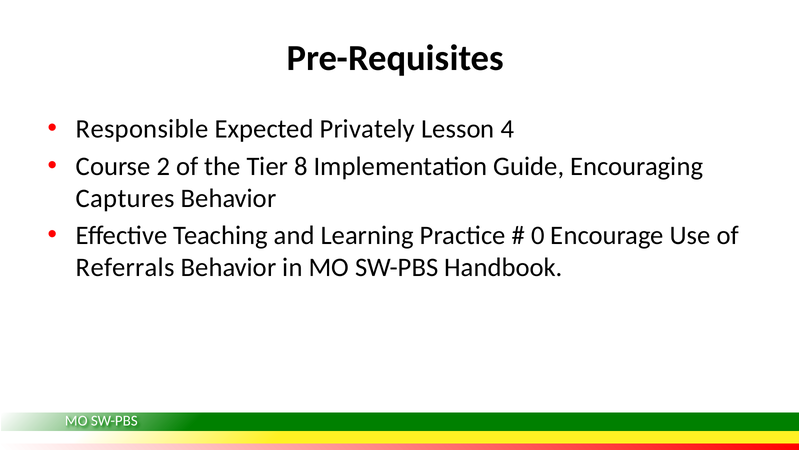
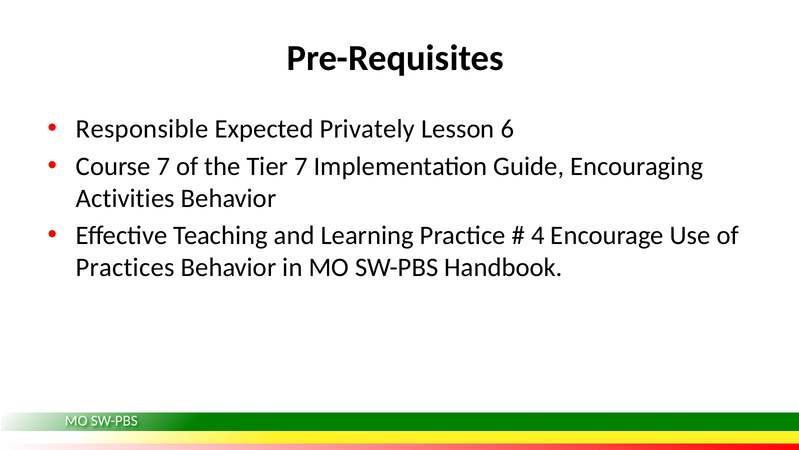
4: 4 -> 6
Course 2: 2 -> 7
Tier 8: 8 -> 7
Captures: Captures -> Activities
0: 0 -> 4
Referrals: Referrals -> Practices
